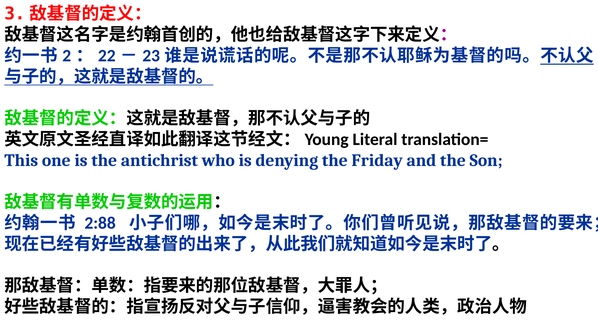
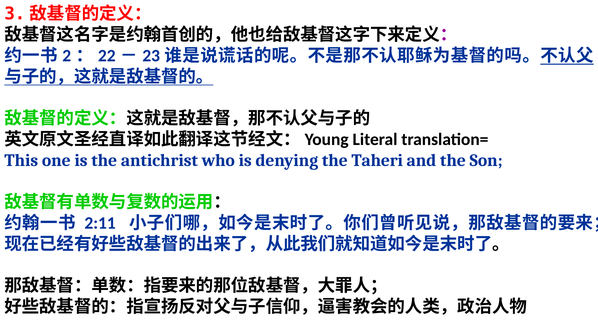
Friday: Friday -> Taheri
2:88: 2:88 -> 2:11
